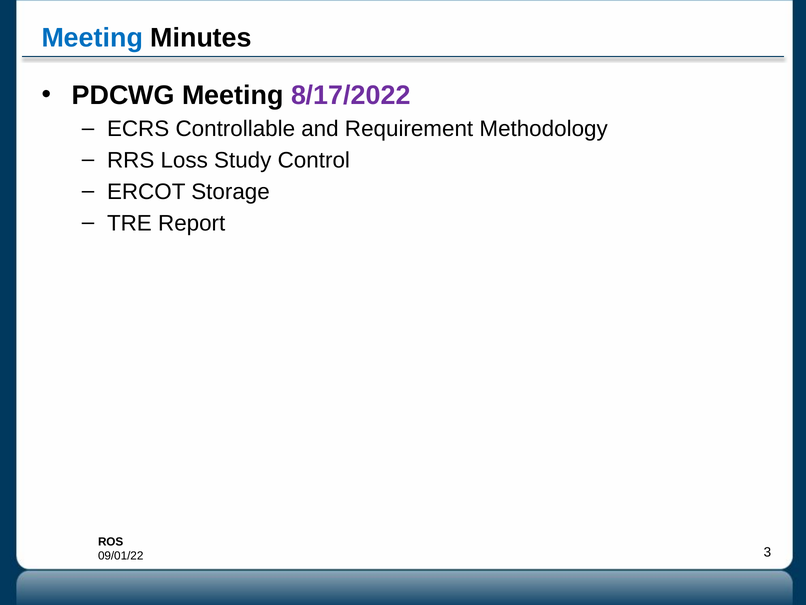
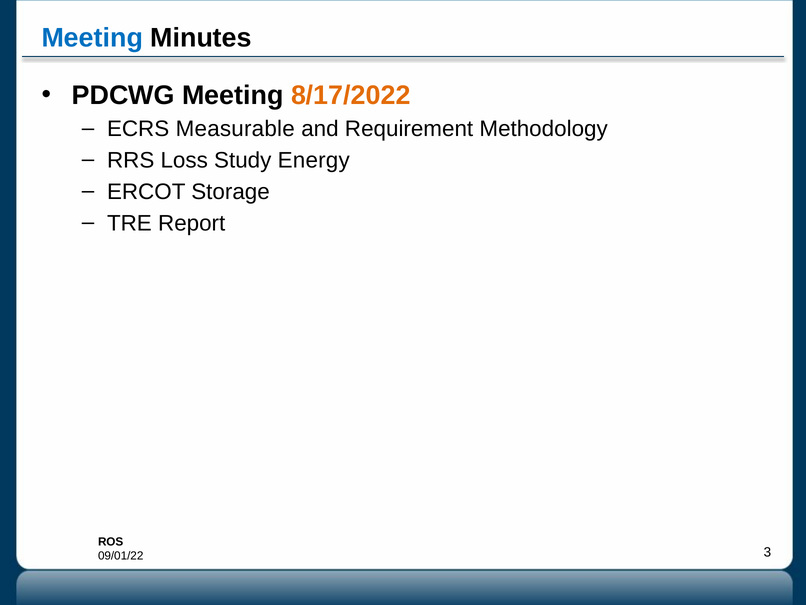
8/17/2022 colour: purple -> orange
Controllable: Controllable -> Measurable
Control: Control -> Energy
